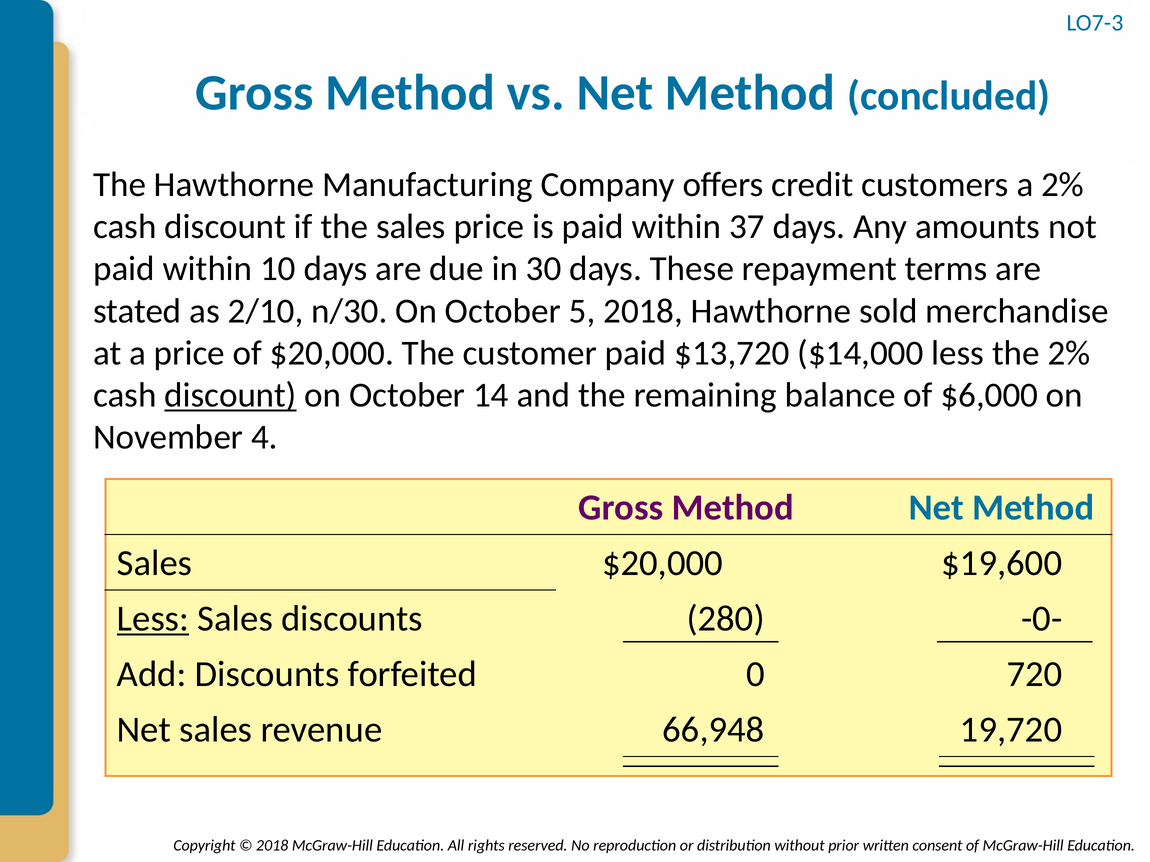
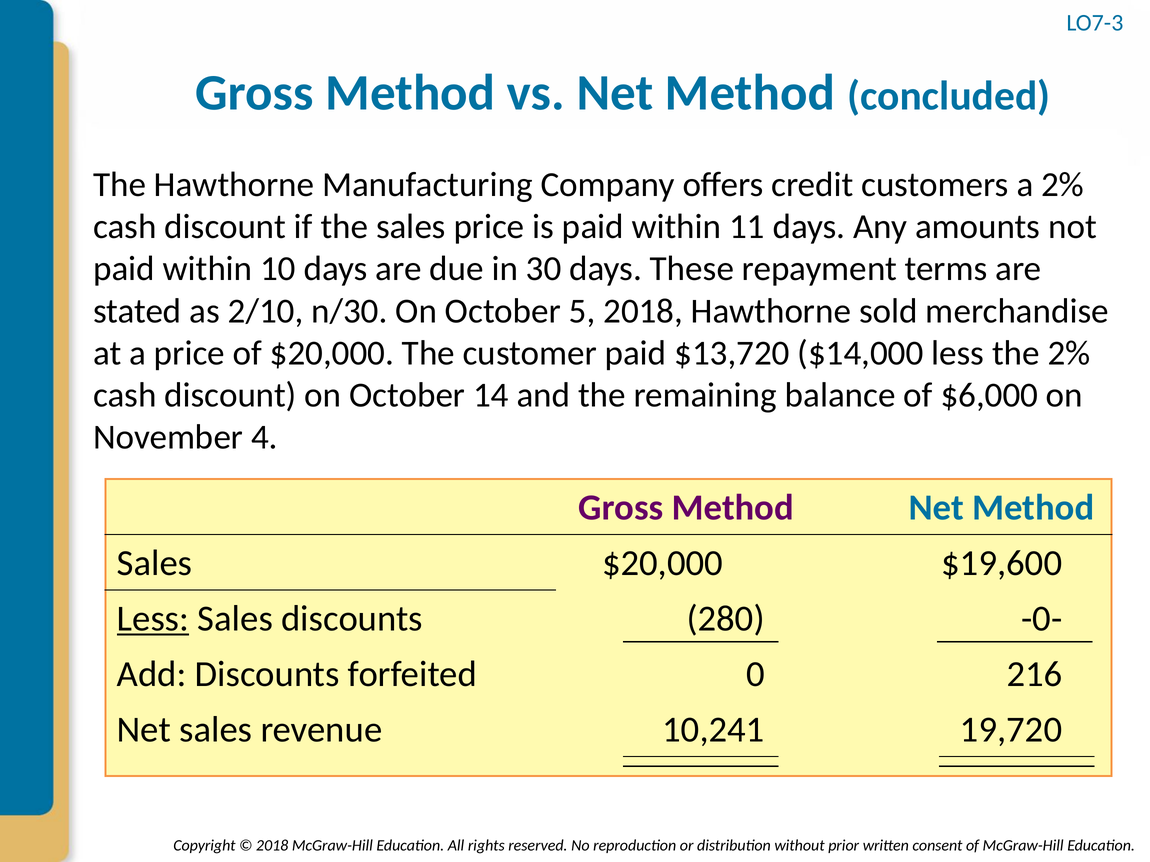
37: 37 -> 11
discount at (231, 395) underline: present -> none
720: 720 -> 216
66,948: 66,948 -> 10,241
